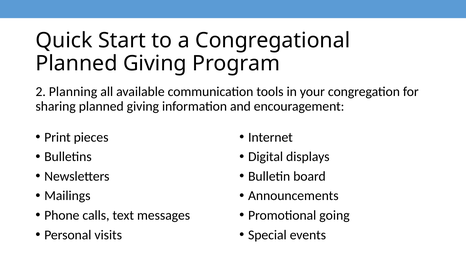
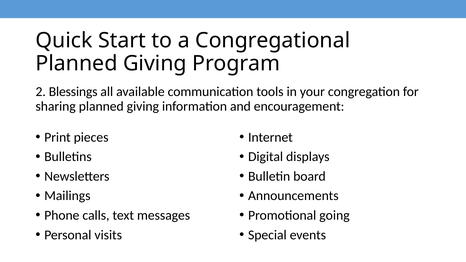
Planning: Planning -> Blessings
